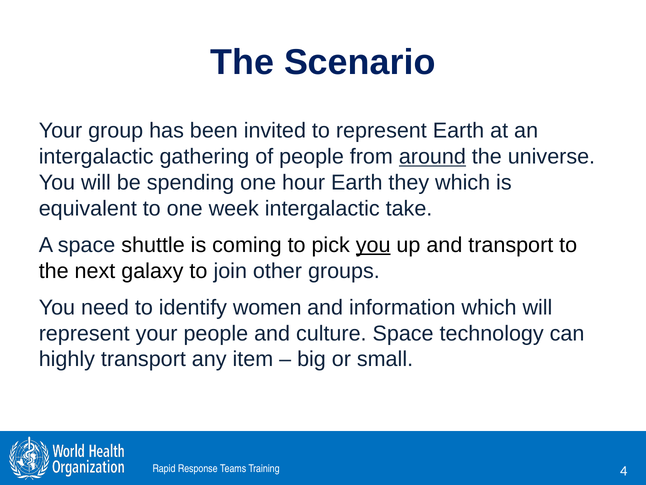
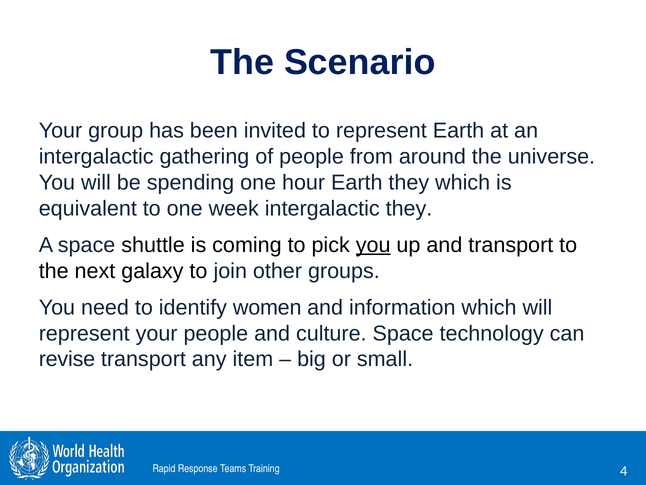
around underline: present -> none
intergalactic take: take -> they
highly: highly -> revise
